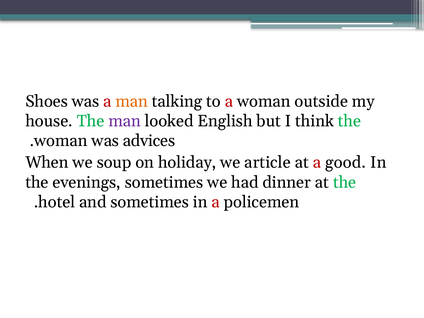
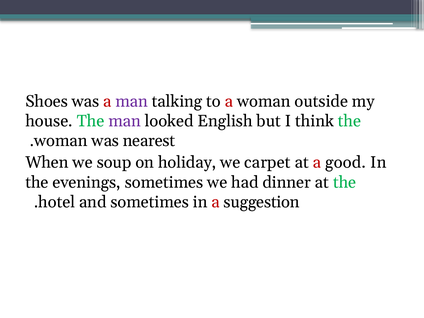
man at (132, 101) colour: orange -> purple
advices: advices -> nearest
article: article -> carpet
policemen: policemen -> suggestion
